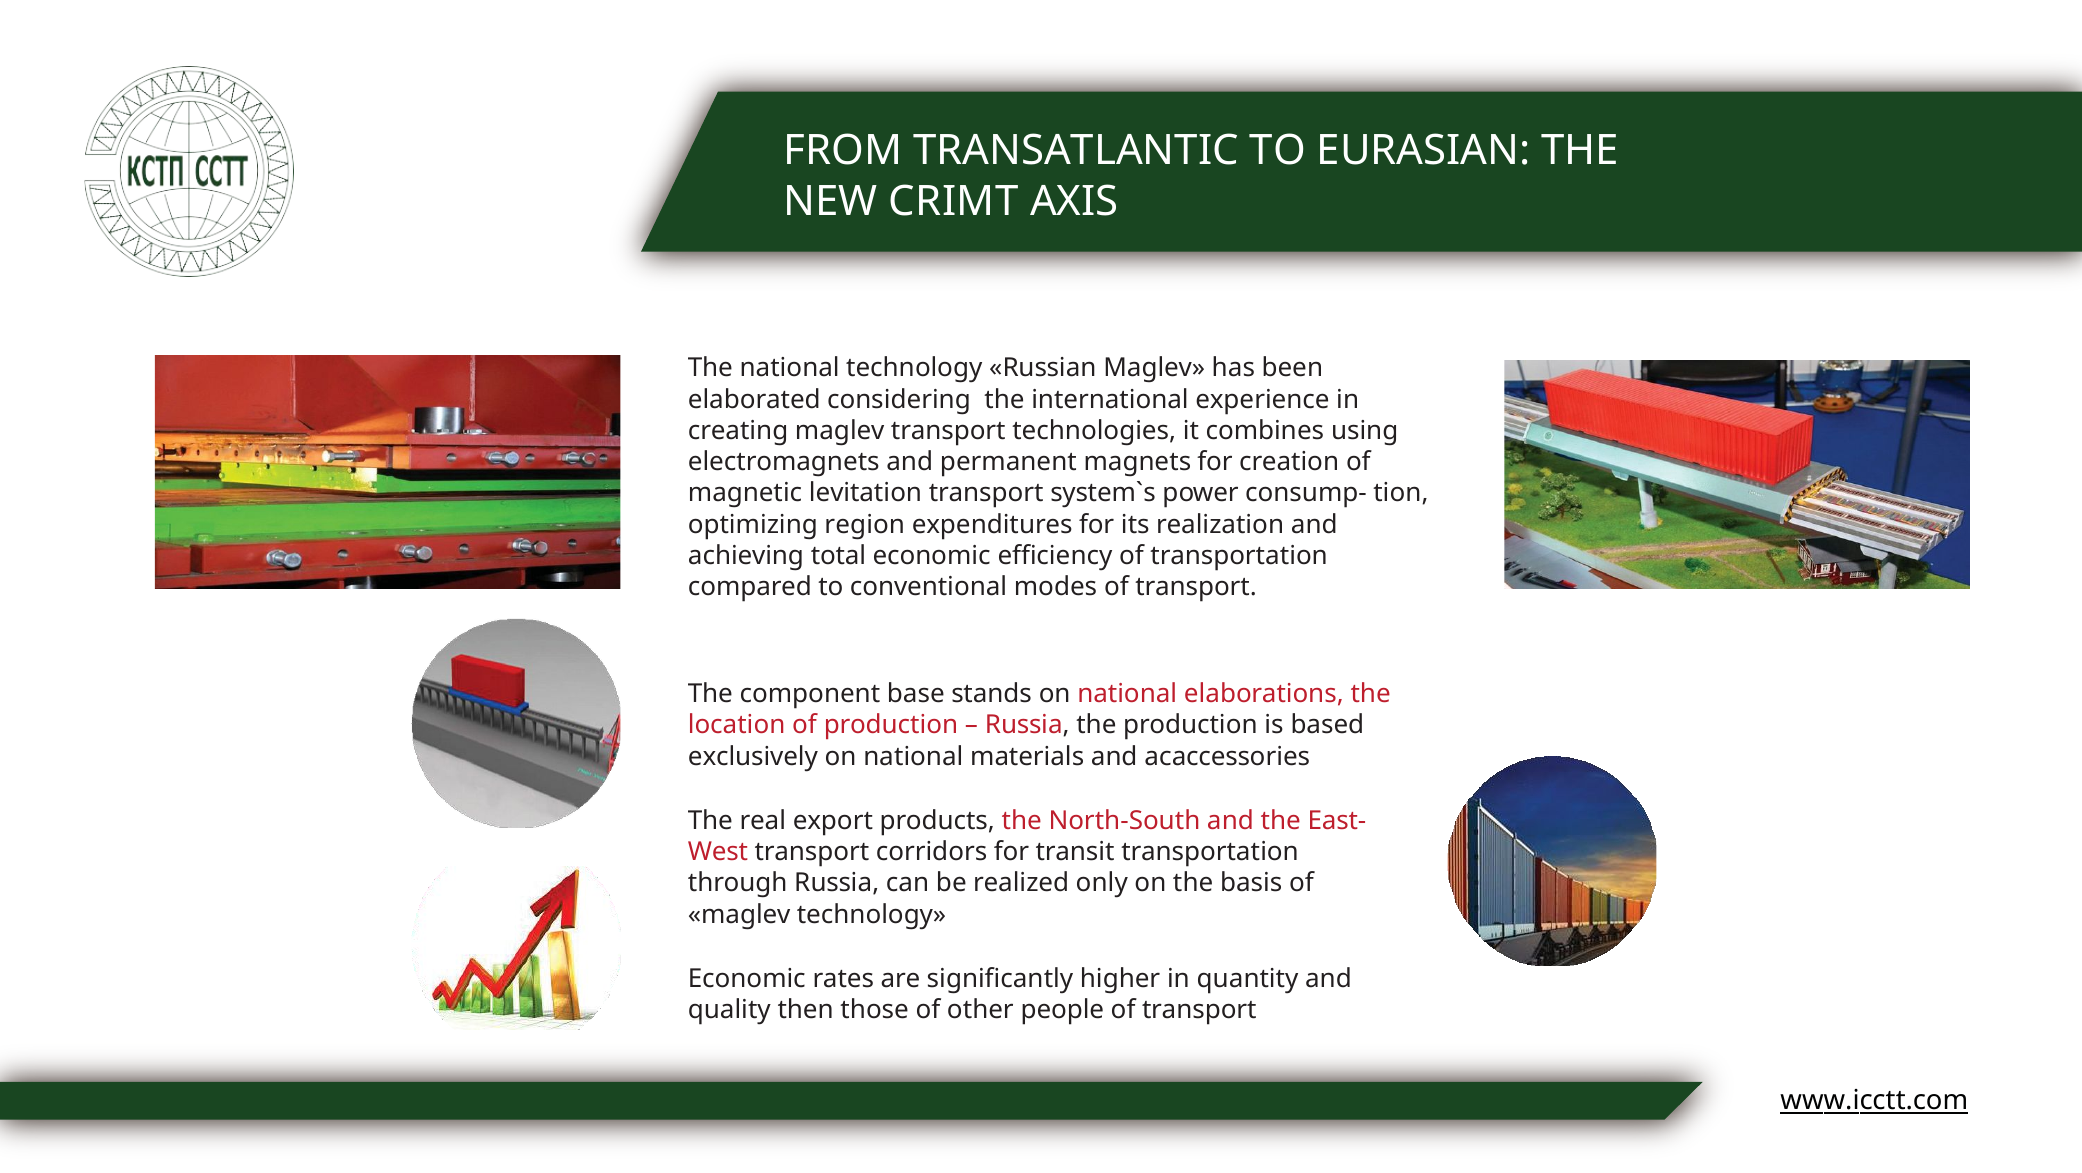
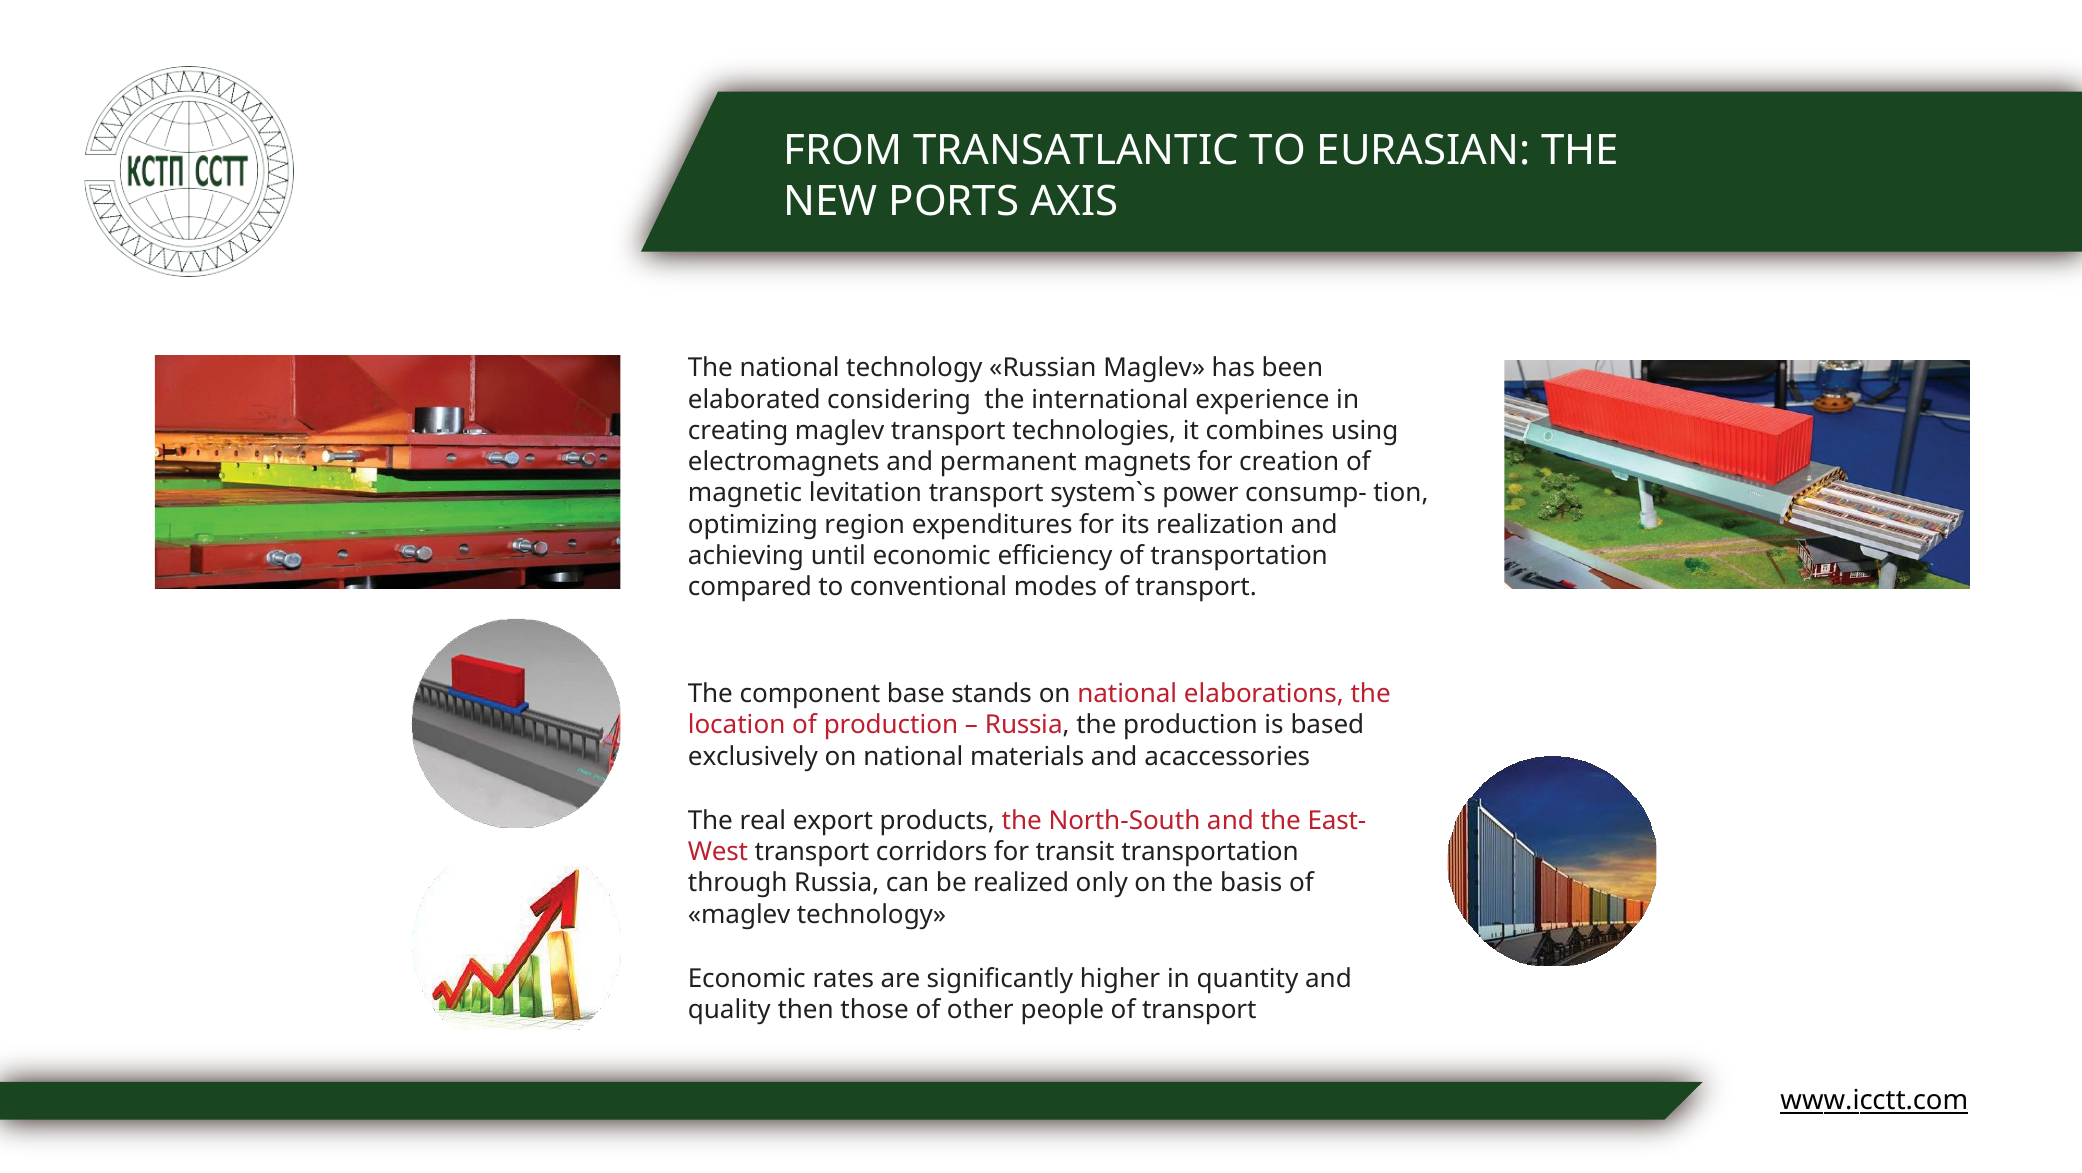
CRIMT: CRIMT -> PORTS
total: total -> until
